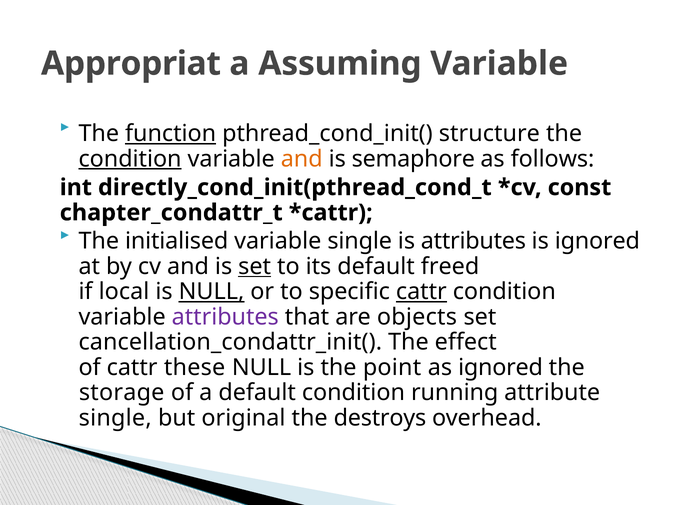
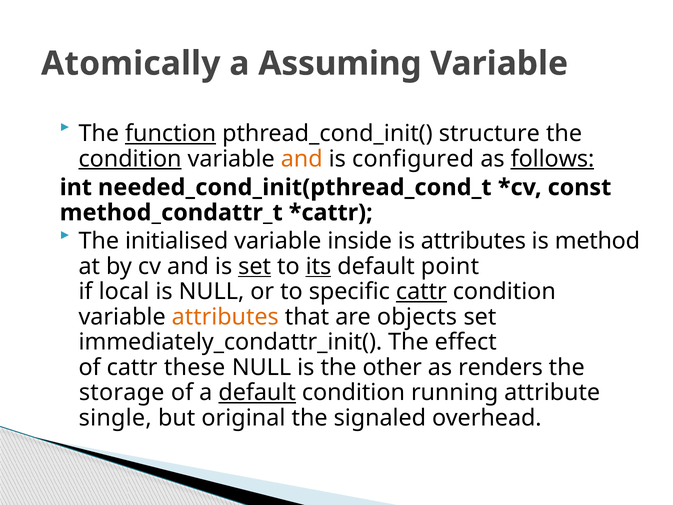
Appropriat: Appropriat -> Atomically
semaphore: semaphore -> configured
follows underline: none -> present
directly_cond_init(pthread_cond_t: directly_cond_init(pthread_cond_t -> needed_cond_init(pthread_cond_t
chapter_condattr_t: chapter_condattr_t -> method_condattr_t
variable single: single -> inside
is ignored: ignored -> method
its underline: none -> present
freed: freed -> point
NULL at (211, 292) underline: present -> none
attributes at (225, 317) colour: purple -> orange
cancellation_condattr_init(: cancellation_condattr_init( -> immediately_condattr_init(
point: point -> other
as ignored: ignored -> renders
default at (257, 392) underline: none -> present
destroys: destroys -> signaled
